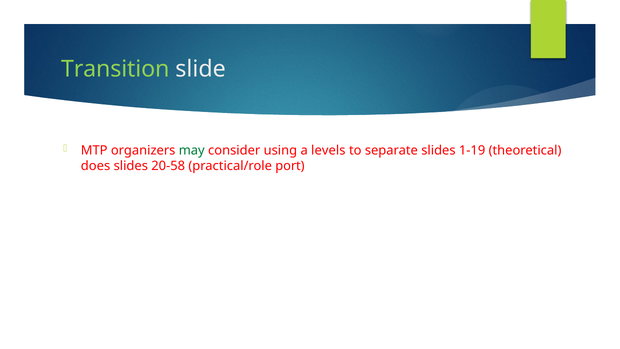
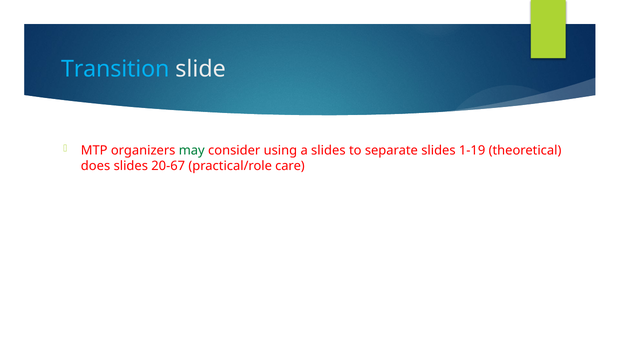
Transition colour: light green -> light blue
a levels: levels -> slides
20-58: 20-58 -> 20-67
port: port -> care
